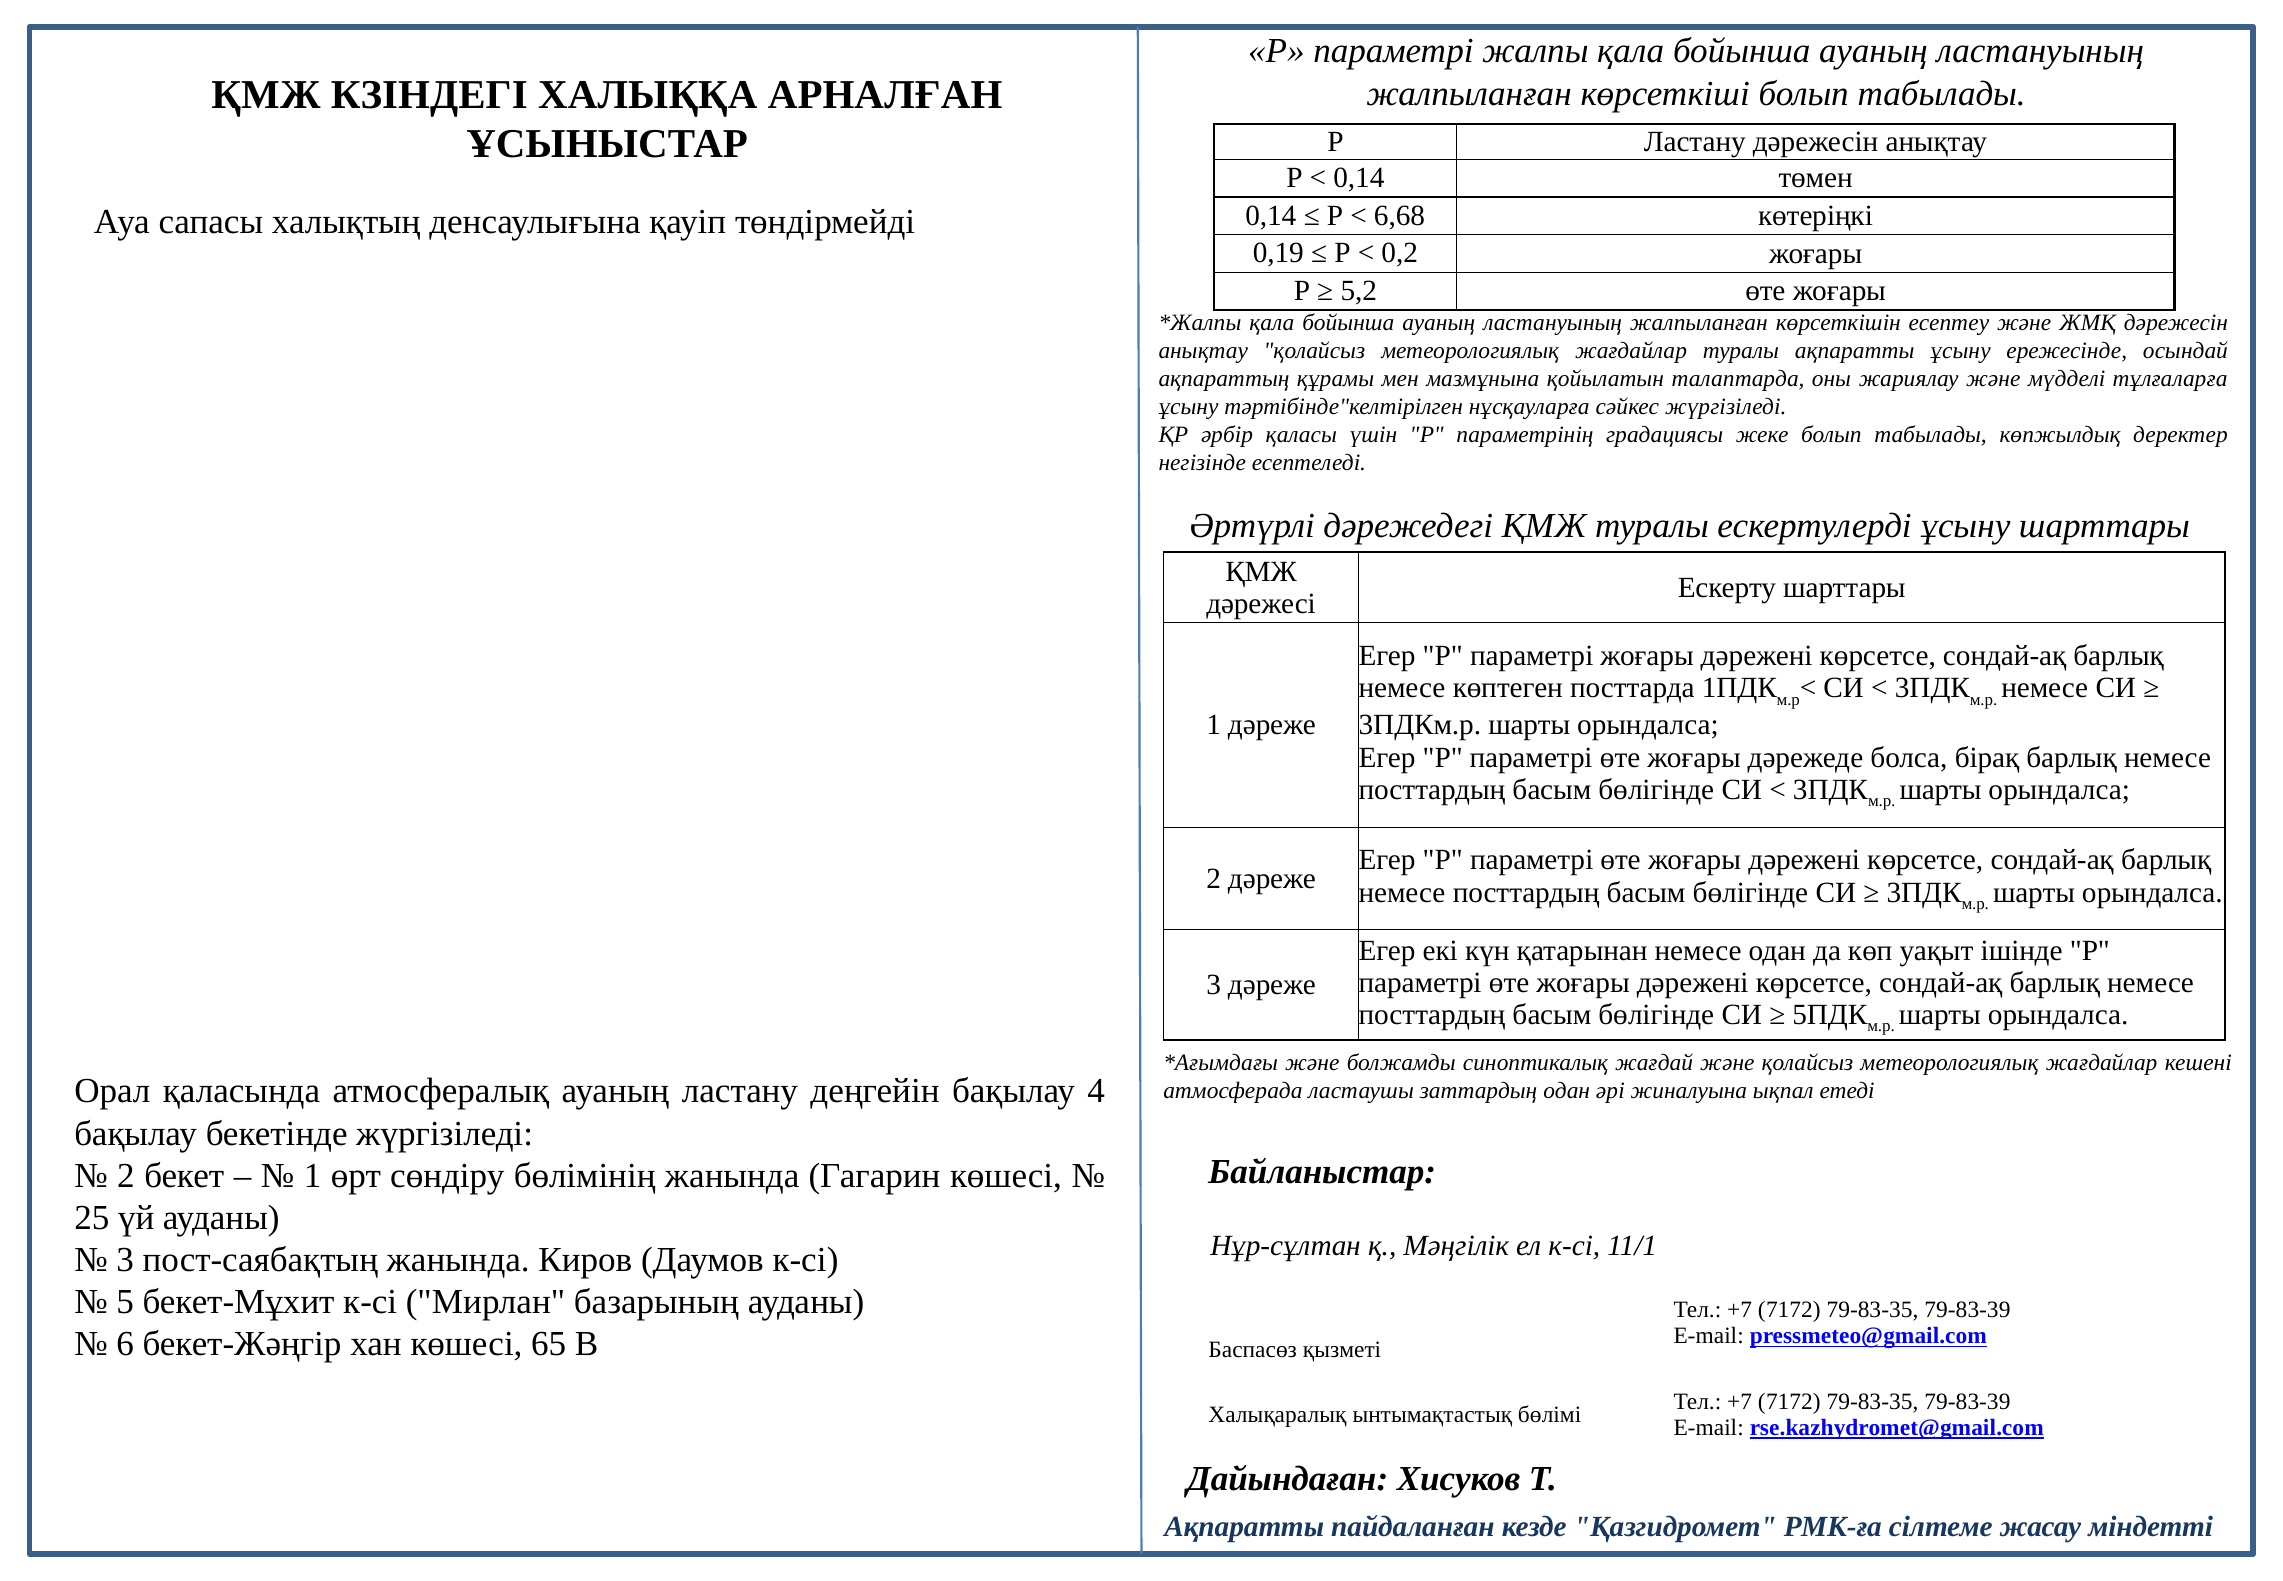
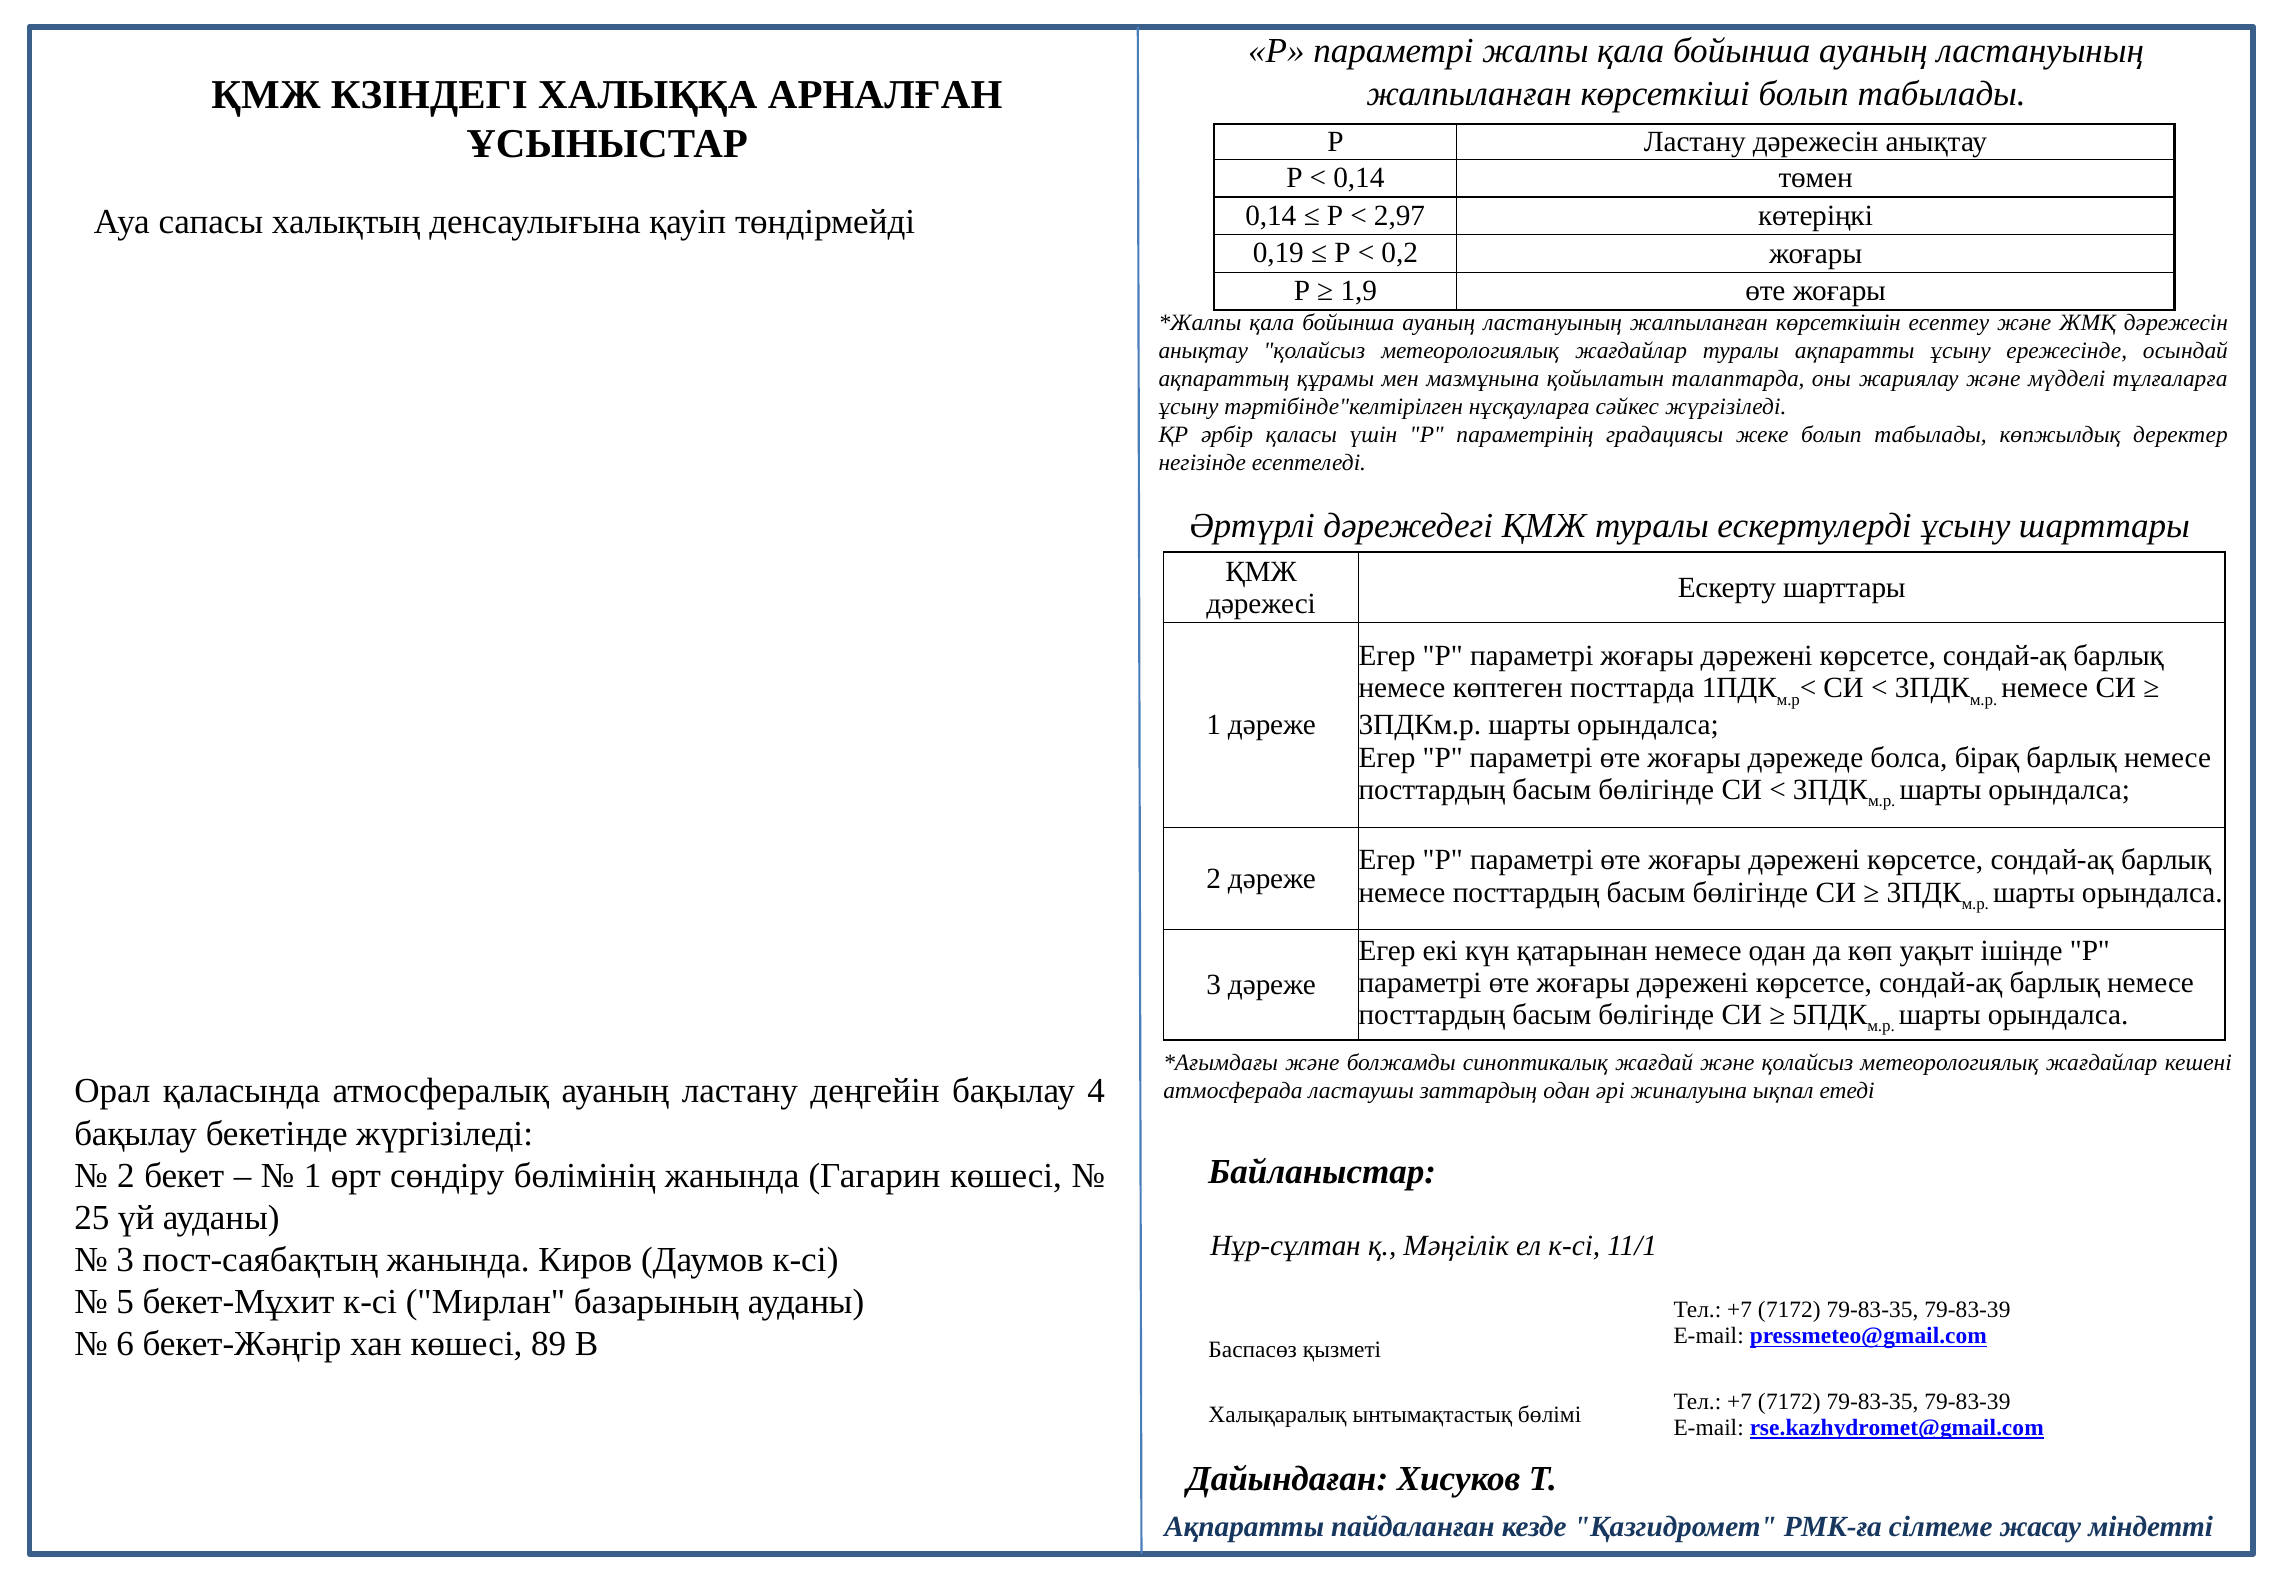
6,68: 6,68 -> 2,97
5,2: 5,2 -> 1,9
65: 65 -> 89
